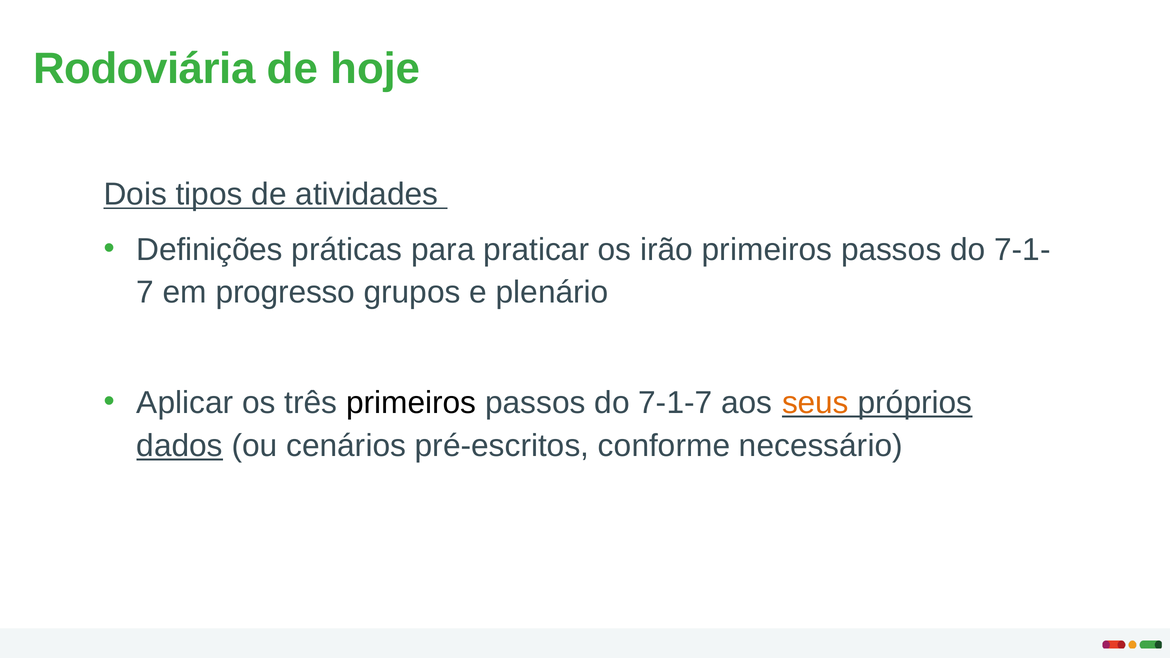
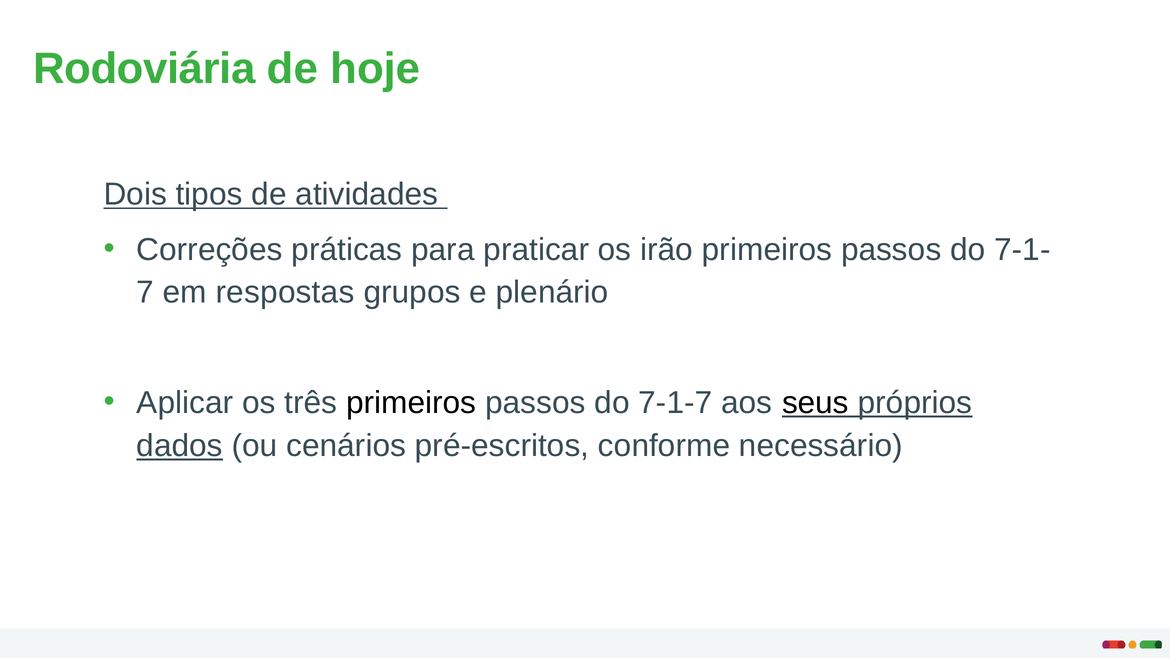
Definições: Definições -> Correções
progresso: progresso -> respostas
seus colour: orange -> black
